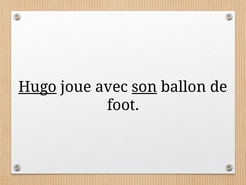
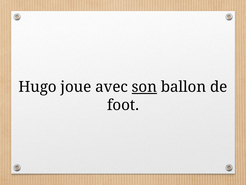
Hugo underline: present -> none
